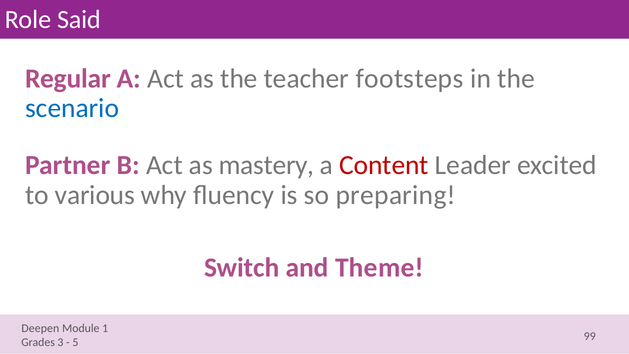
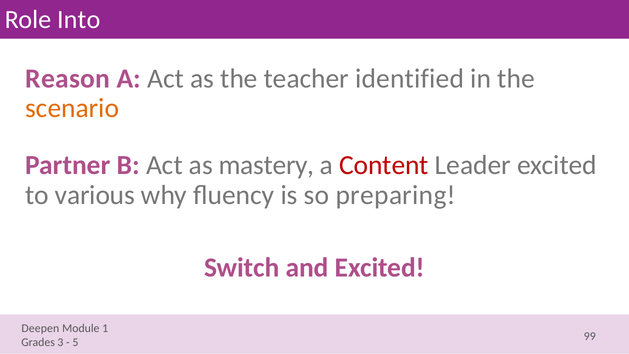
Said: Said -> Into
Regular: Regular -> Reason
footsteps: footsteps -> identified
scenario colour: blue -> orange
and Theme: Theme -> Excited
